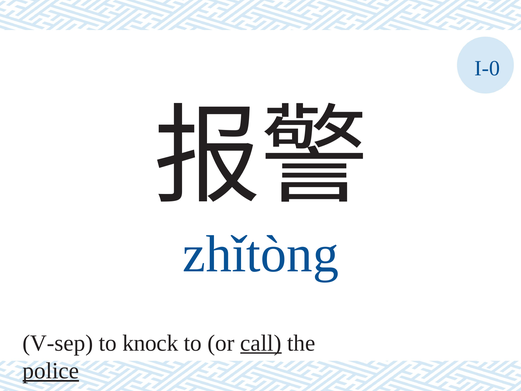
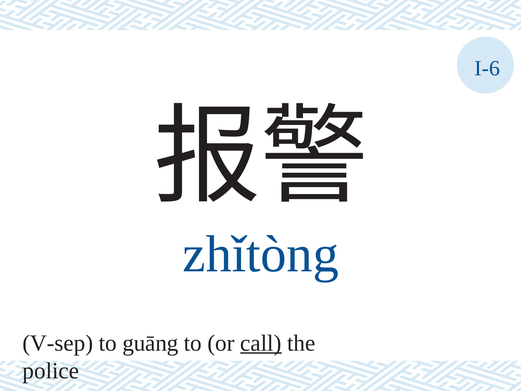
I-0: I-0 -> I-6
knock: knock -> guāng
police underline: present -> none
